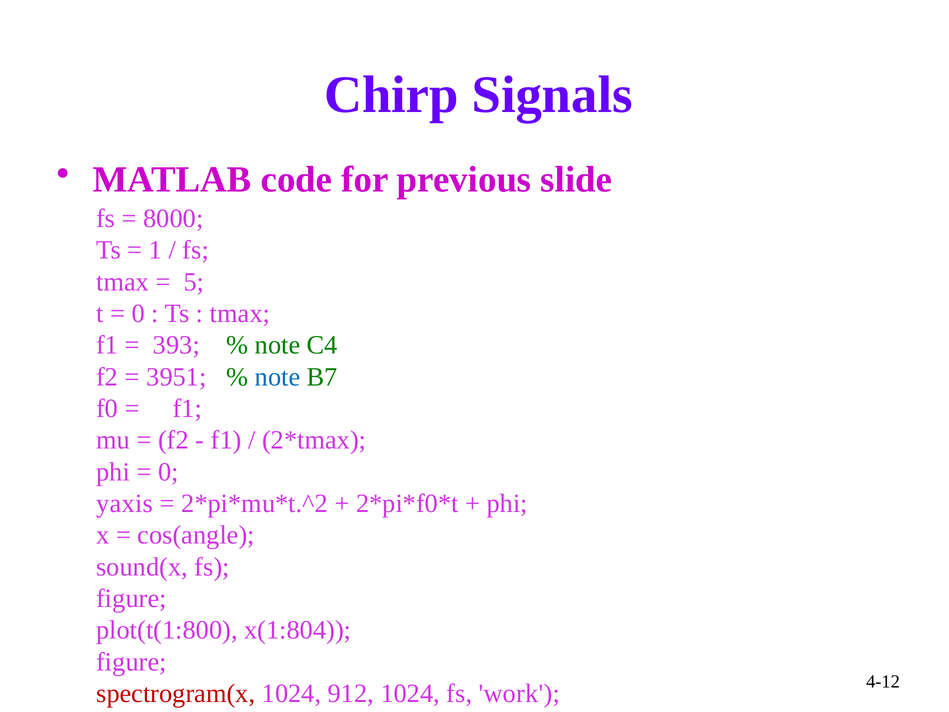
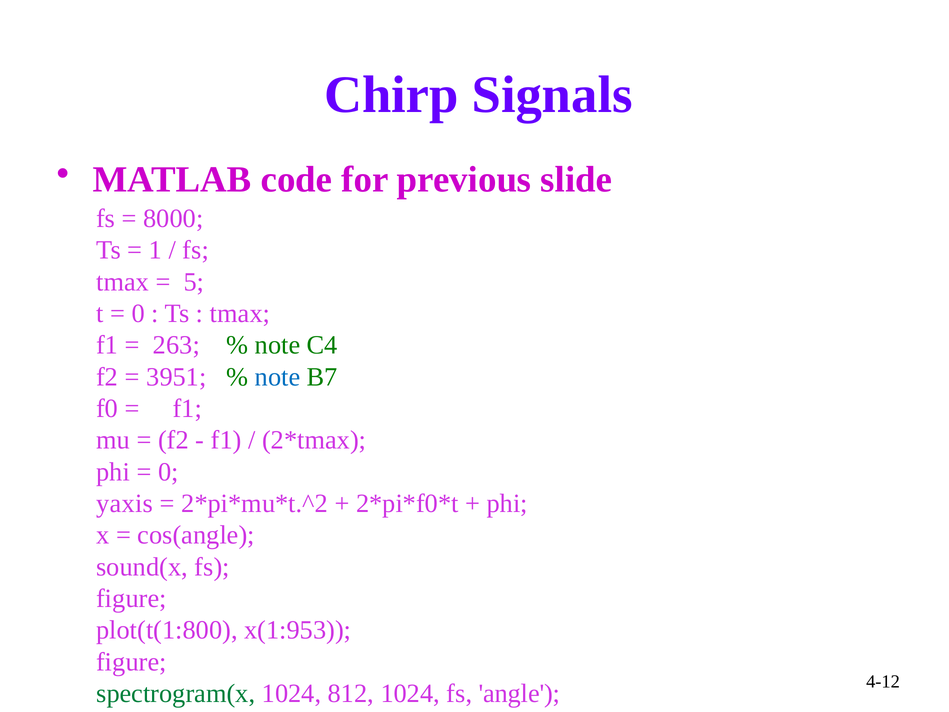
393: 393 -> 263
x(1:804: x(1:804 -> x(1:953
spectrogram(x colour: red -> green
912: 912 -> 812
work: work -> angle
